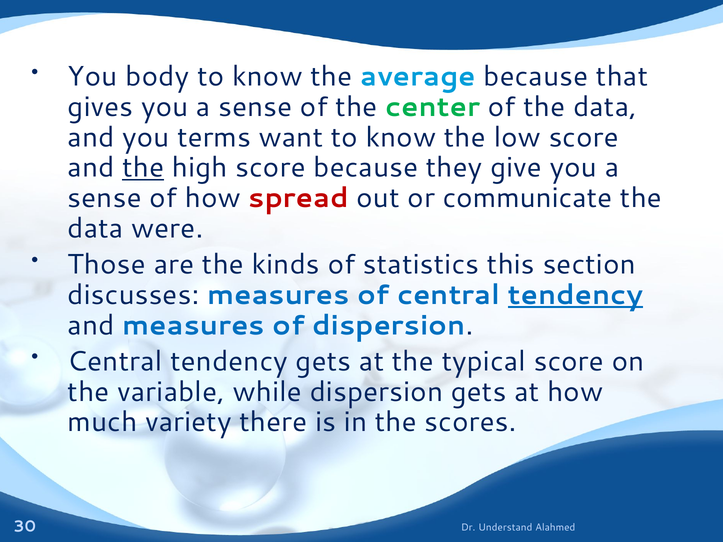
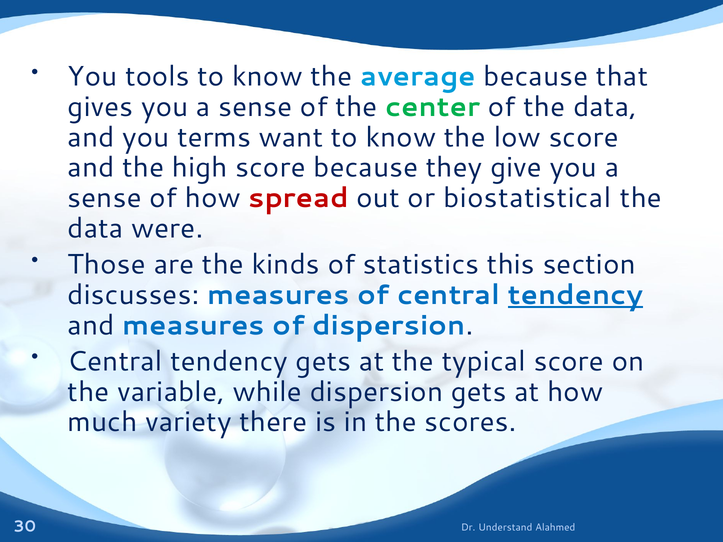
body: body -> tools
the at (143, 168) underline: present -> none
communicate: communicate -> biostatistical
